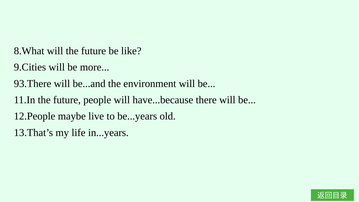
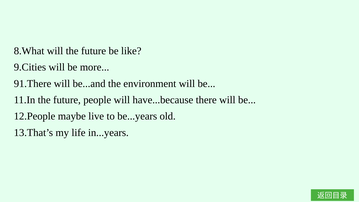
93.There: 93.There -> 91.There
